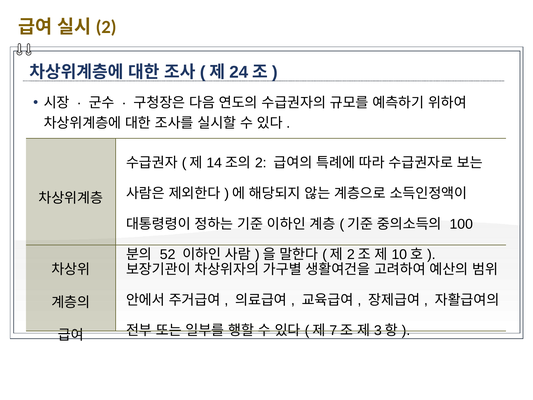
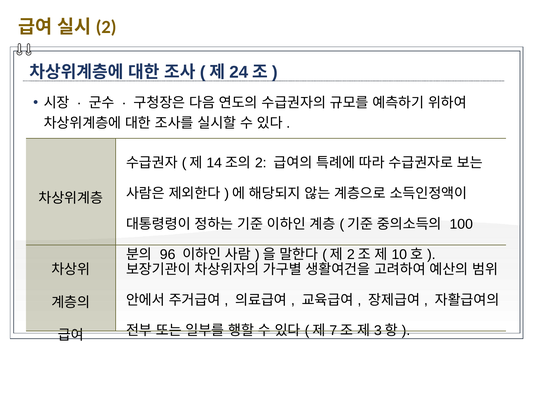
52: 52 -> 96
